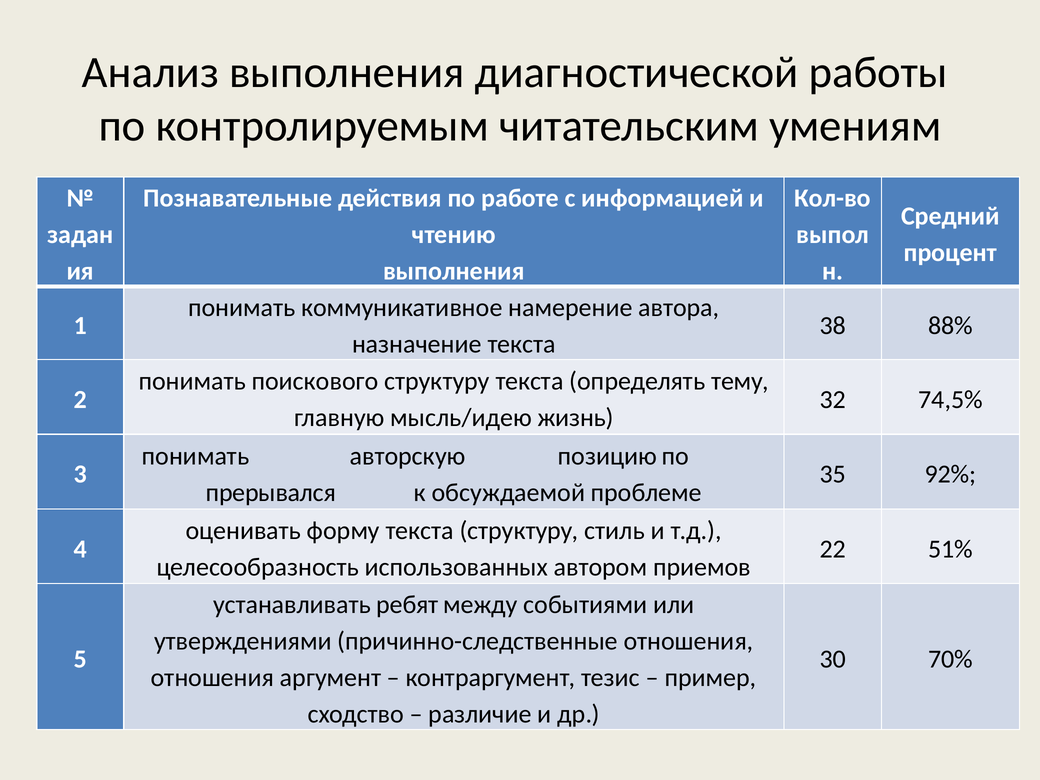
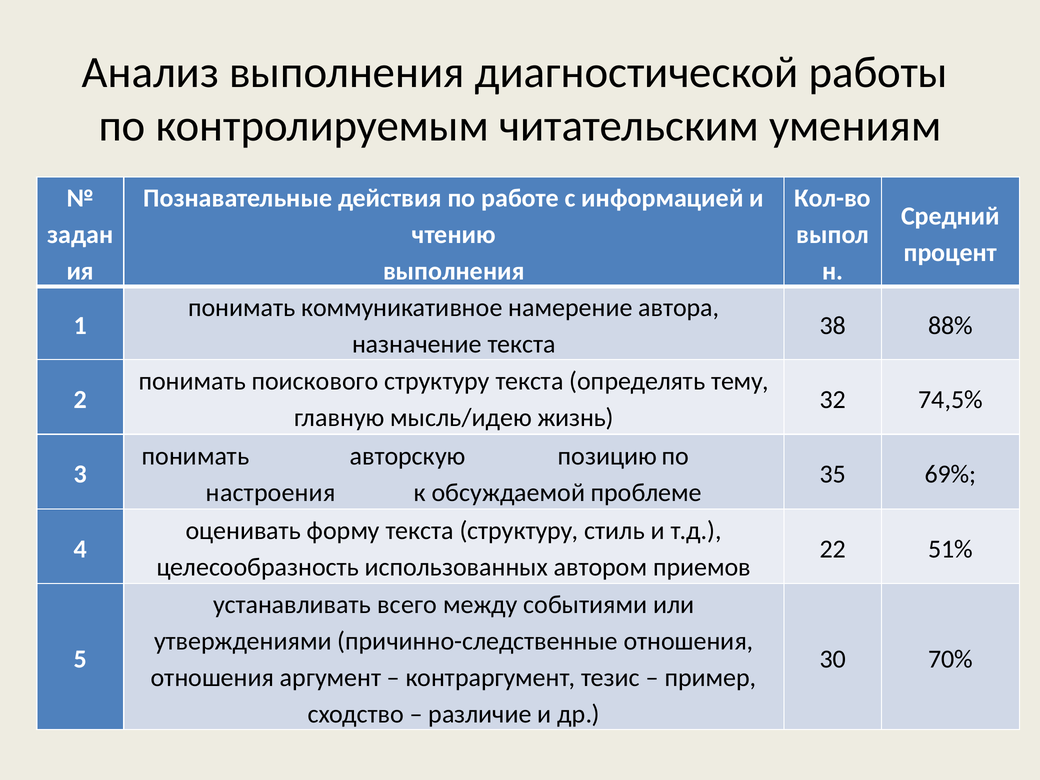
92%: 92% -> 69%
прерывался: прерывался -> настроения
ребят: ребят -> всего
